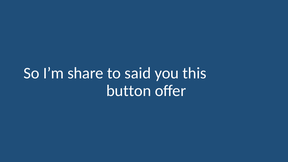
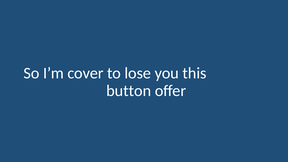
share: share -> cover
said: said -> lose
